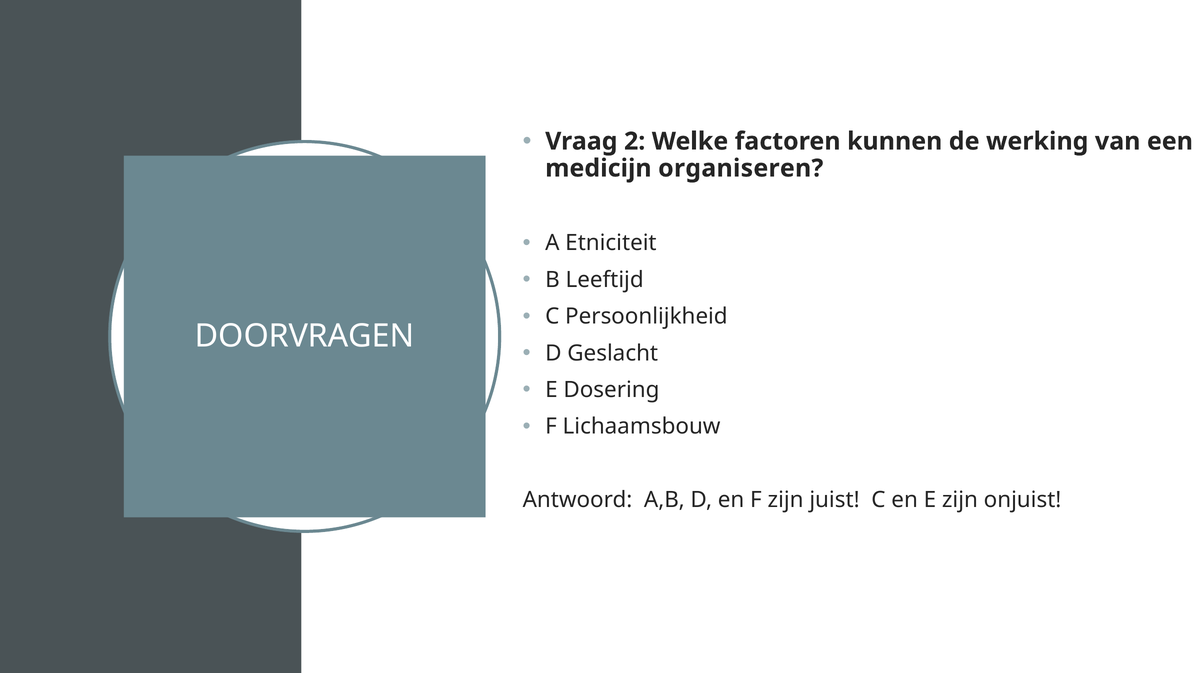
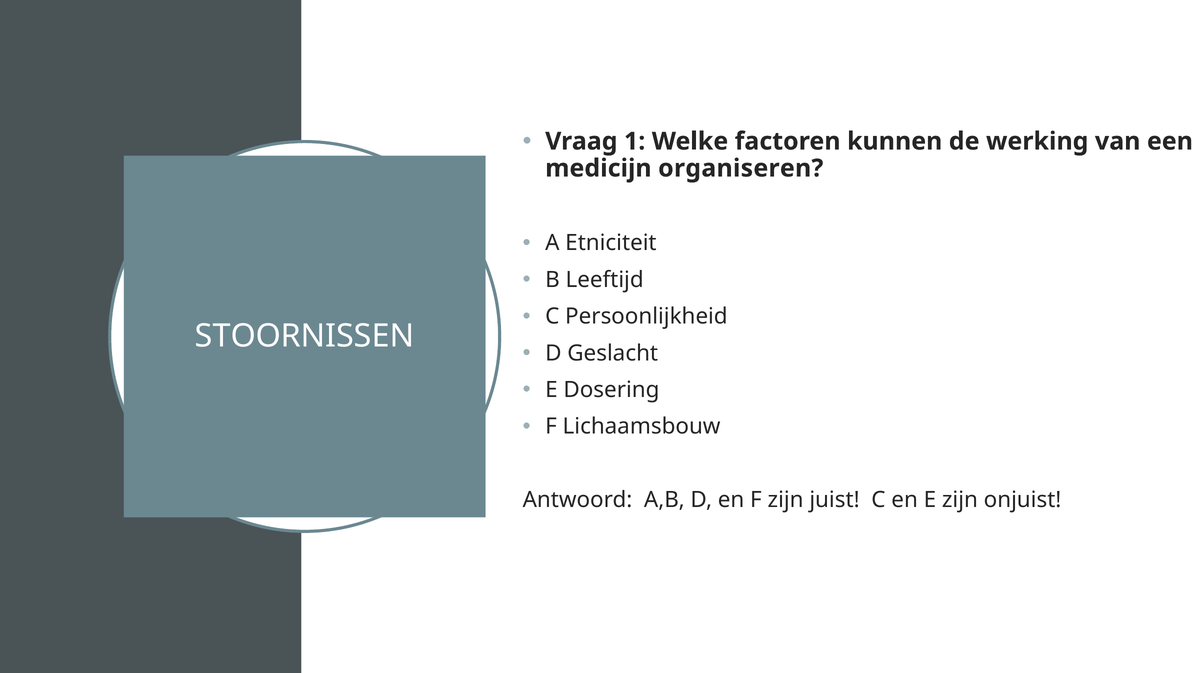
2: 2 -> 1
DOORVRAGEN: DOORVRAGEN -> STOORNISSEN
